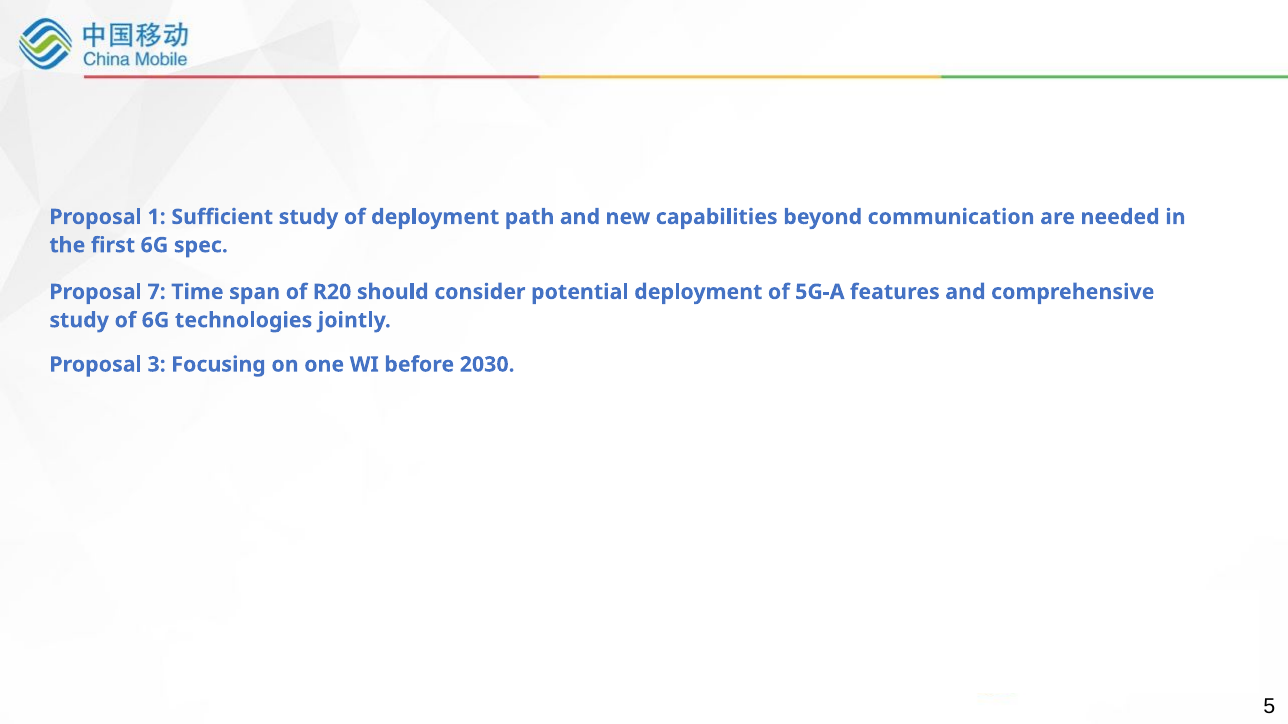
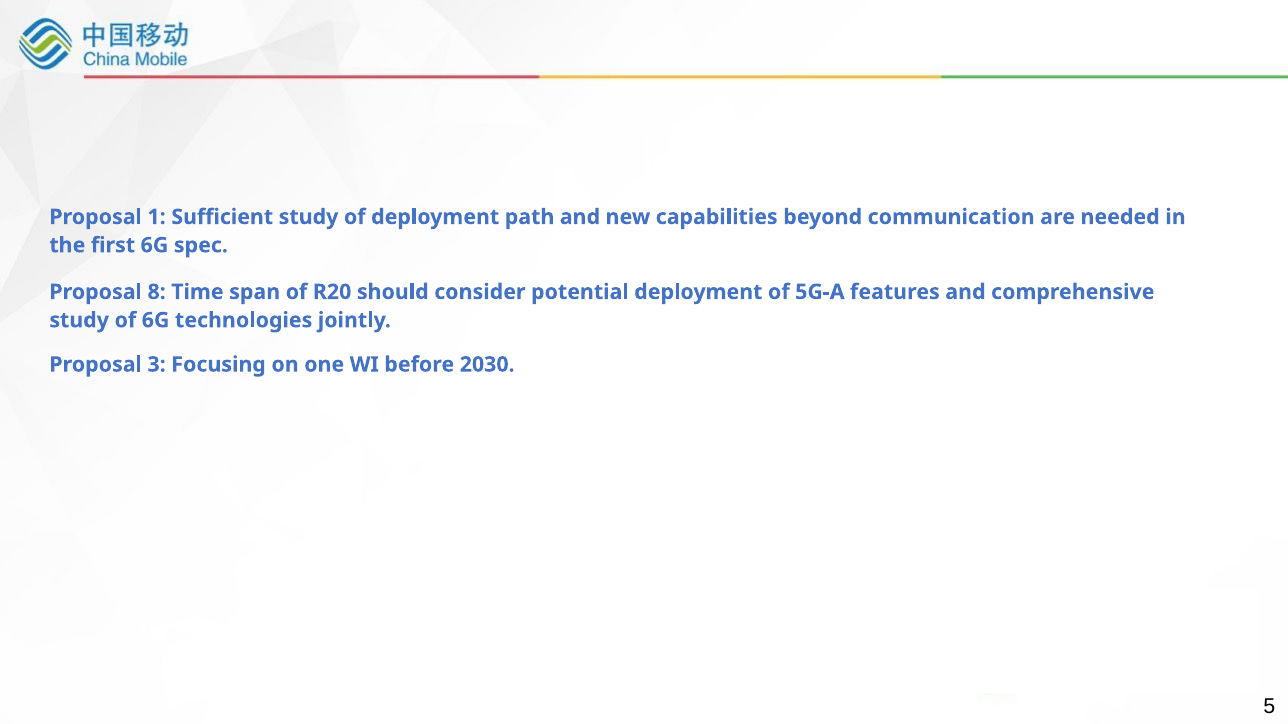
7: 7 -> 8
